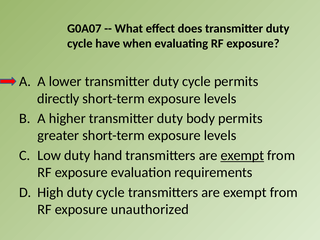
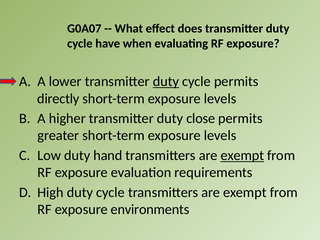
duty at (166, 81) underline: none -> present
body: body -> close
unauthorized: unauthorized -> environments
